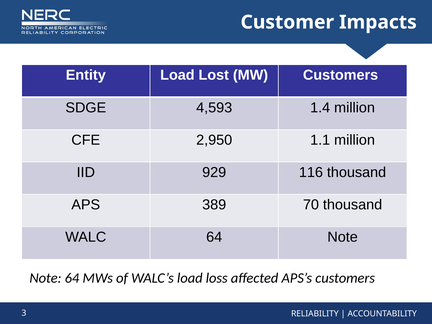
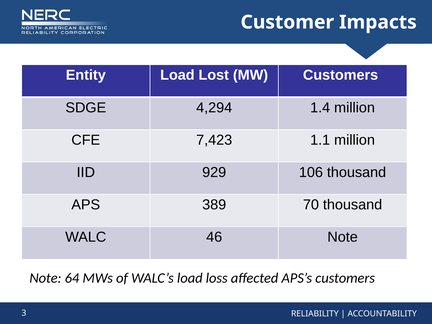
4,593: 4,593 -> 4,294
2,950: 2,950 -> 7,423
116: 116 -> 106
WALC 64: 64 -> 46
